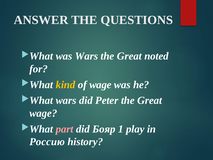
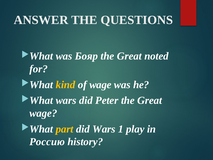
was Wars: Wars -> Бояр
part colour: pink -> yellow
did Бояр: Бояр -> Wars
